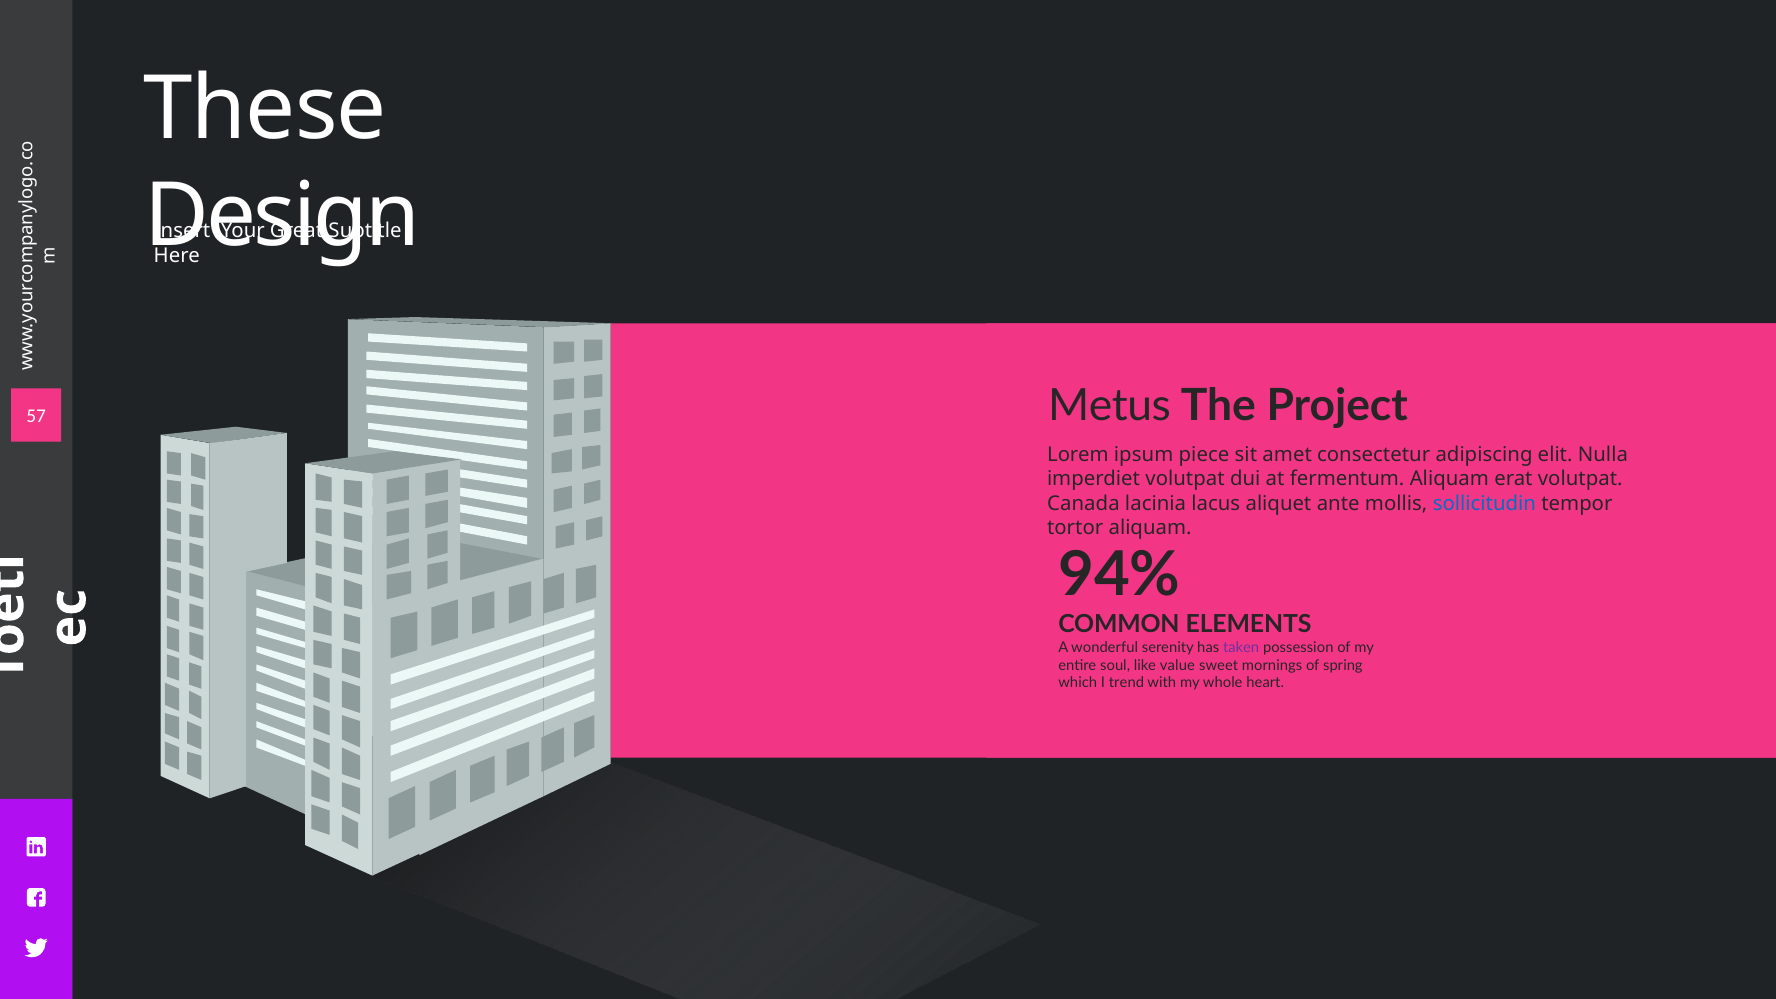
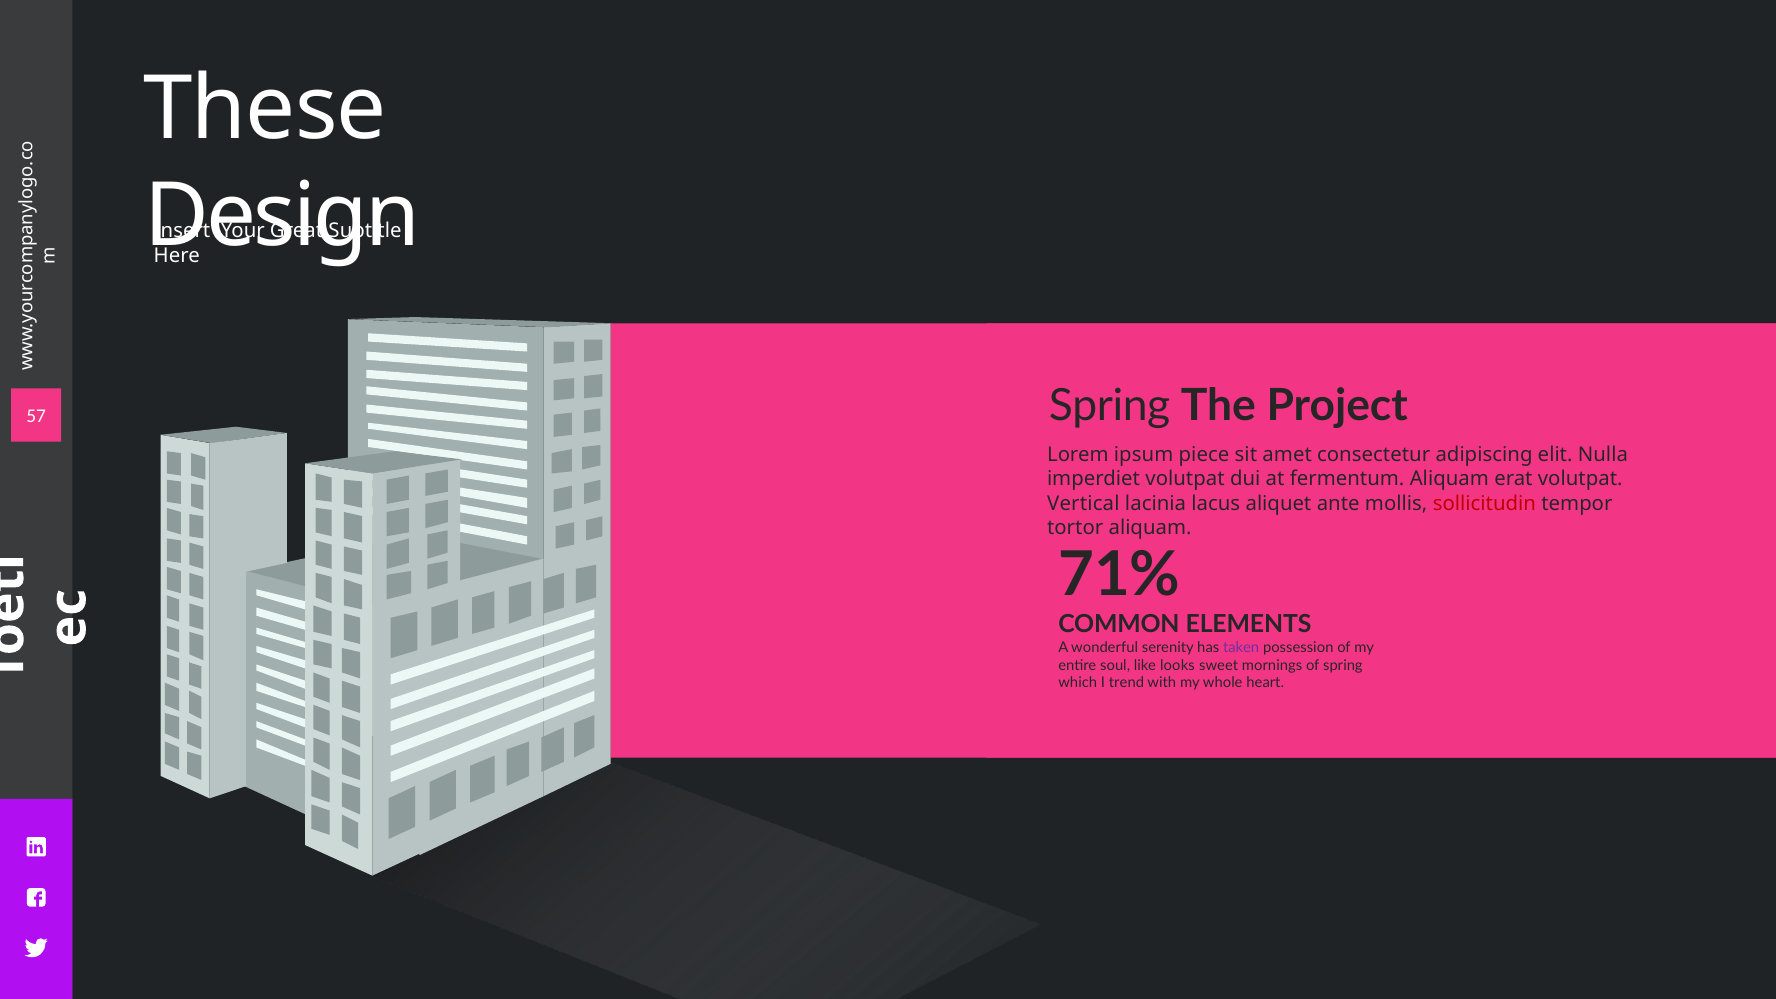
Metus at (1110, 405): Metus -> Spring
Canada: Canada -> Vertical
sollicitudin colour: blue -> red
94%: 94% -> 71%
value: value -> looks
